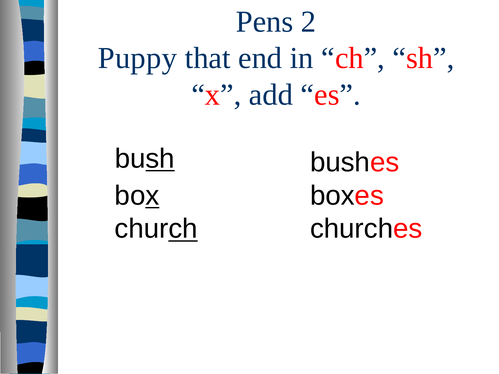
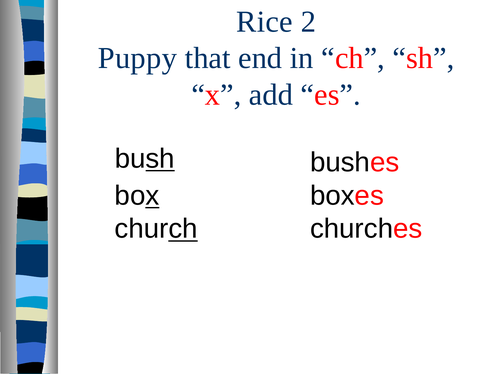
Pens: Pens -> Rice
